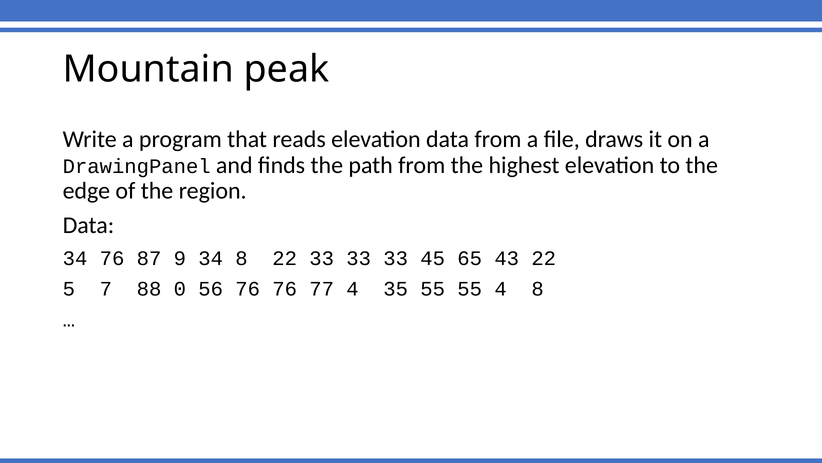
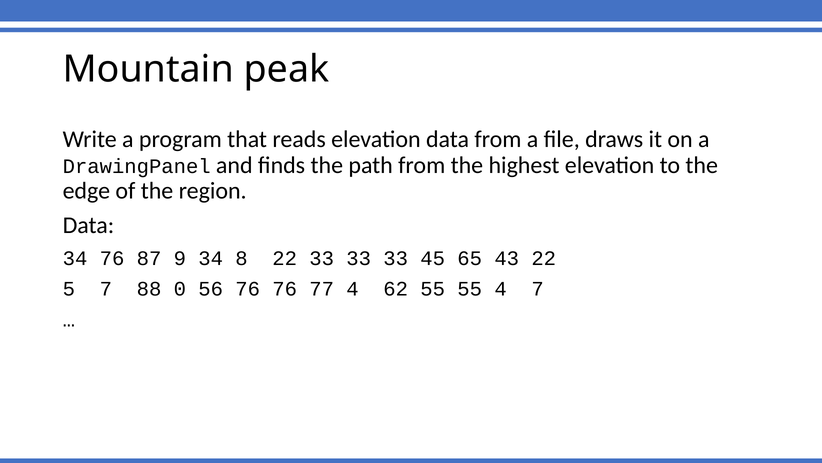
35: 35 -> 62
4 8: 8 -> 7
